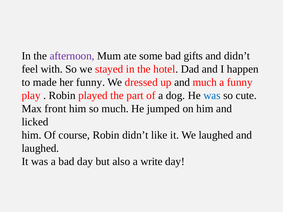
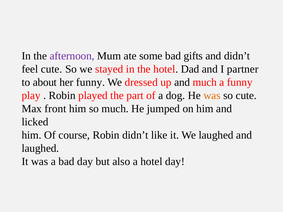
feel with: with -> cute
happen: happen -> partner
made: made -> about
was at (212, 96) colour: blue -> orange
a write: write -> hotel
